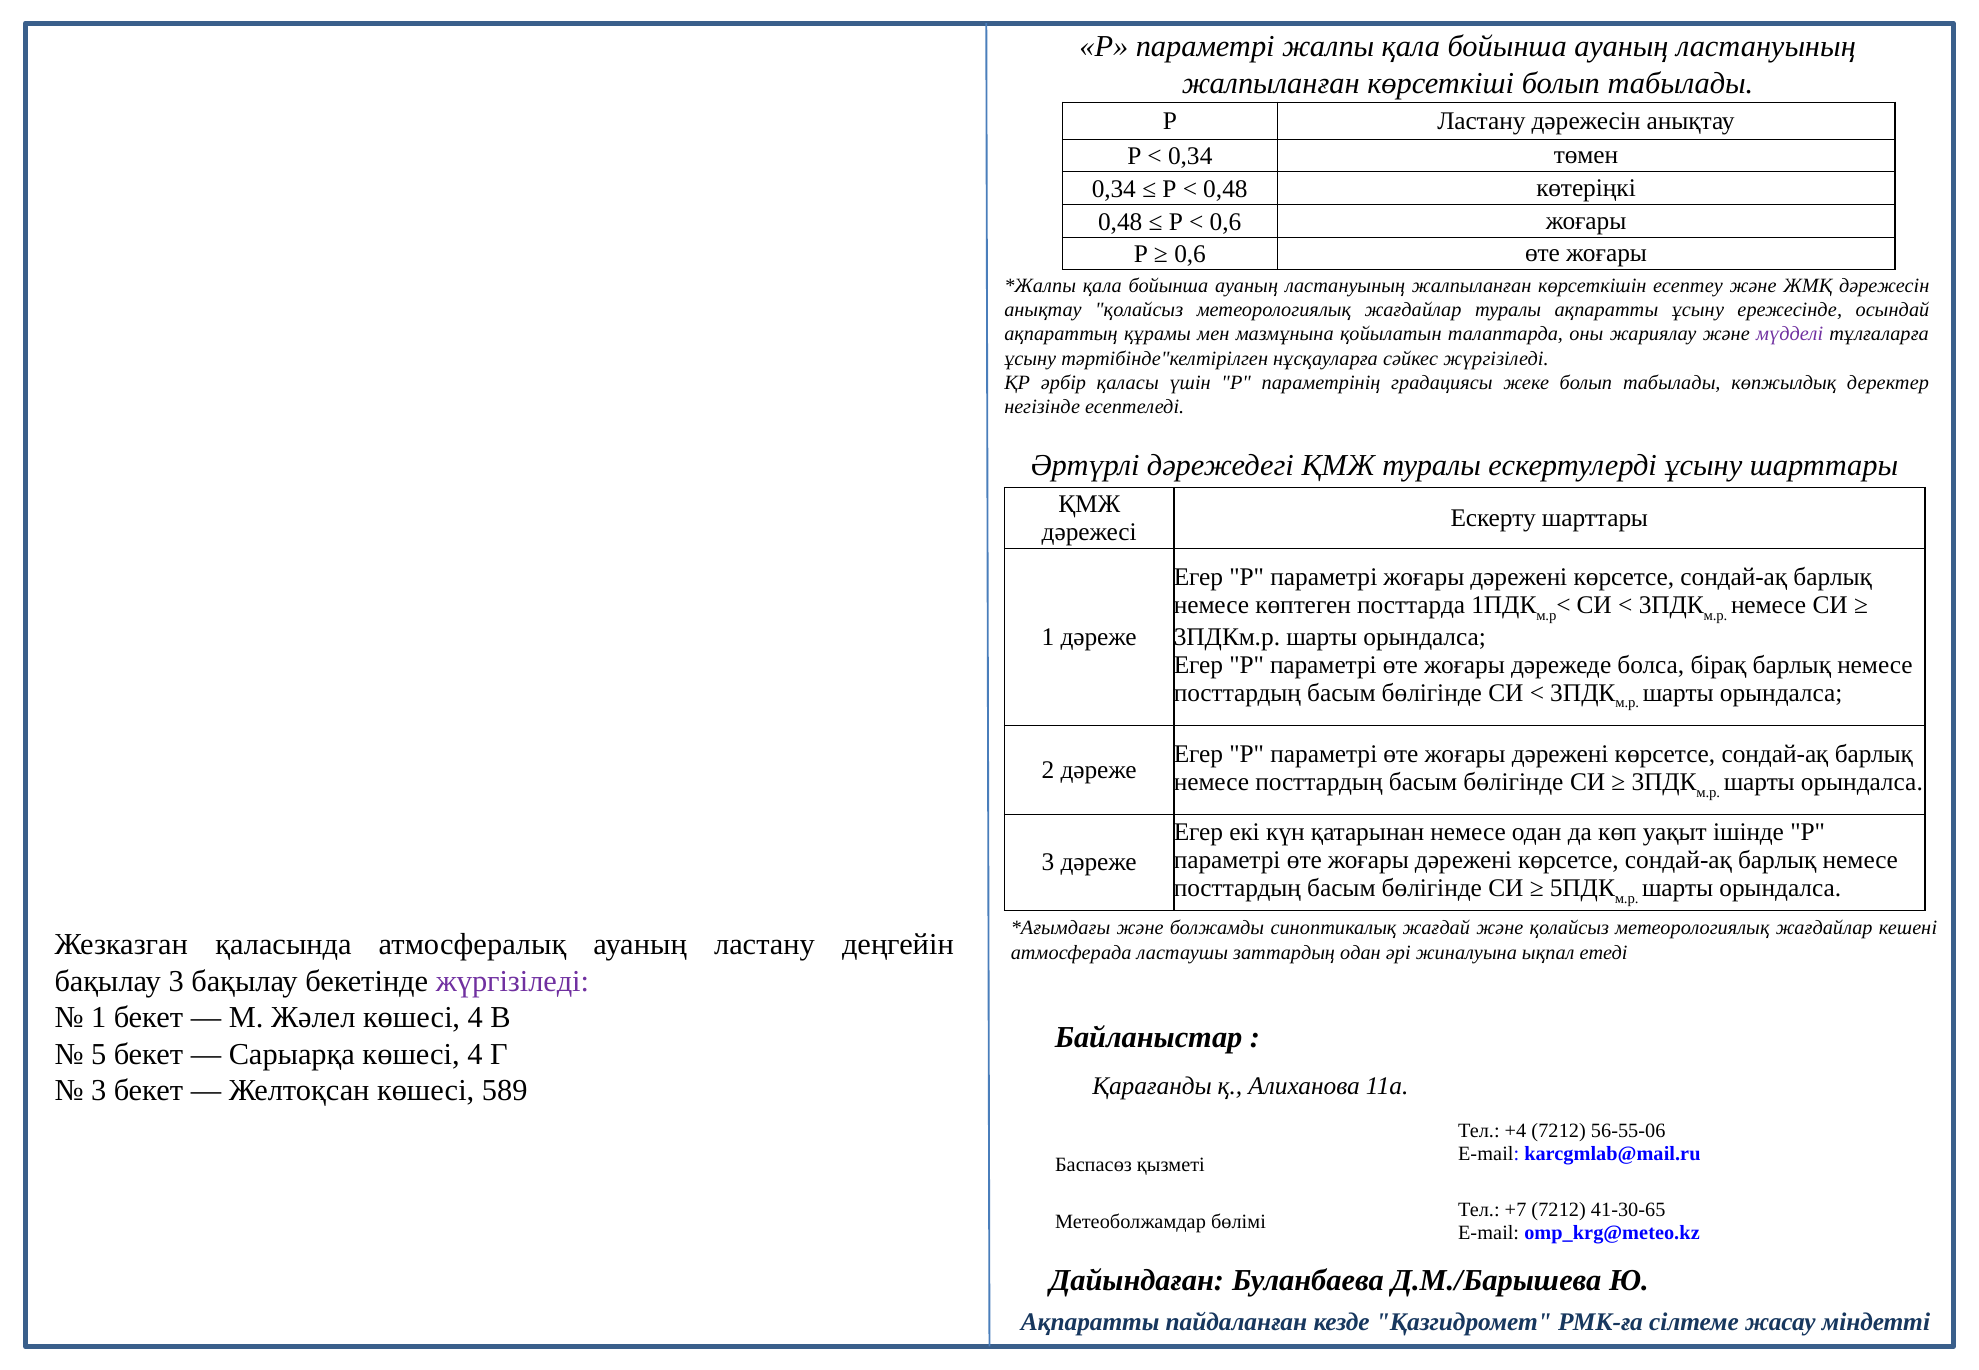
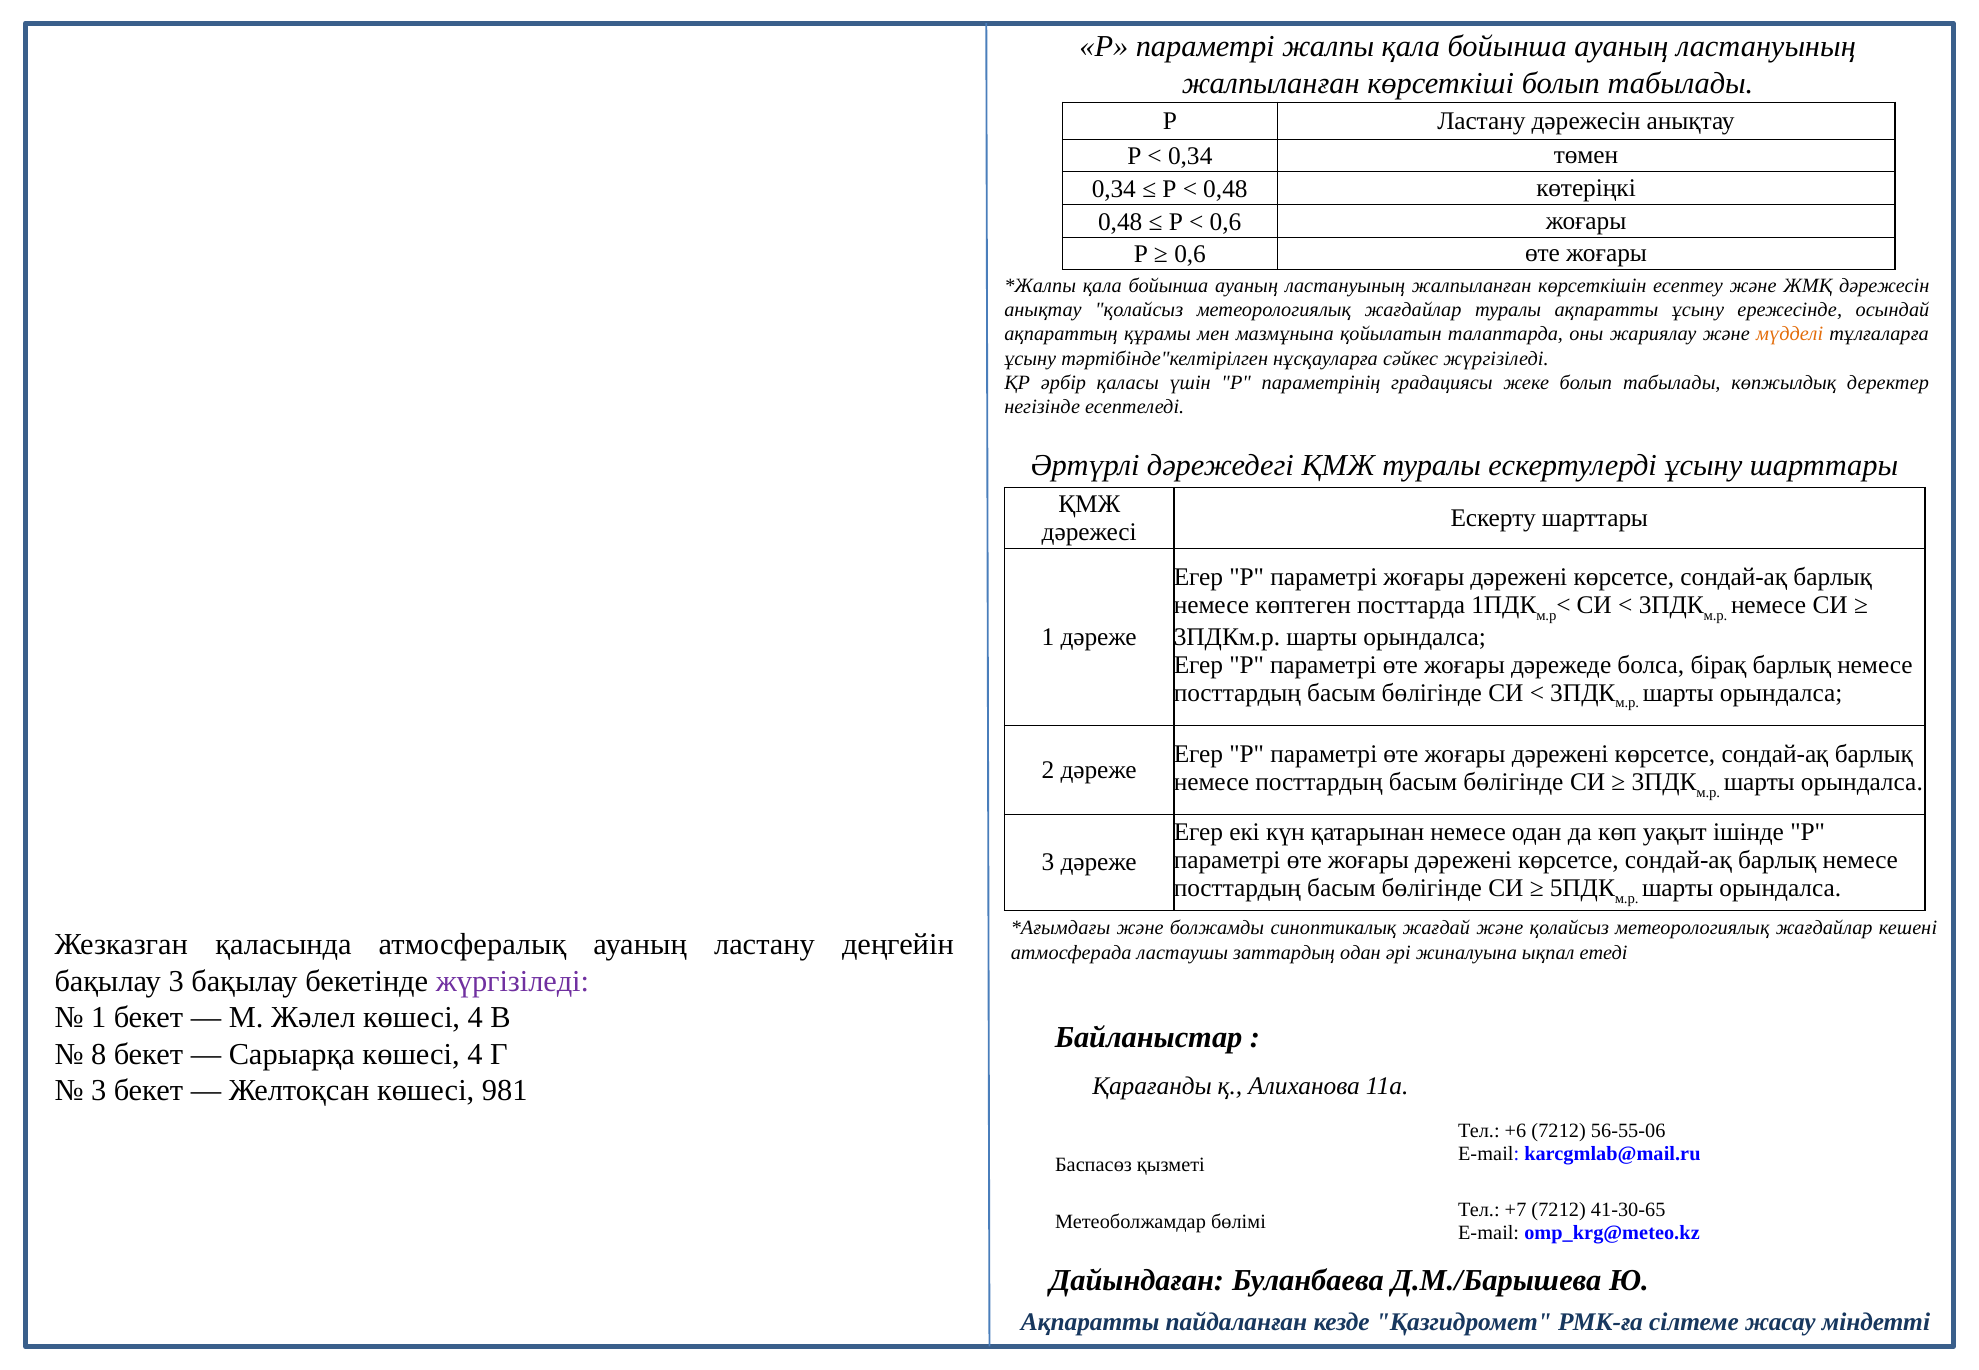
мүдделі colour: purple -> orange
5: 5 -> 8
589: 589 -> 981
+4: +4 -> +6
